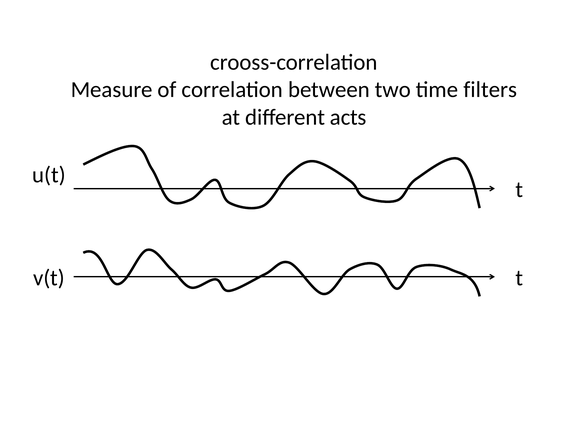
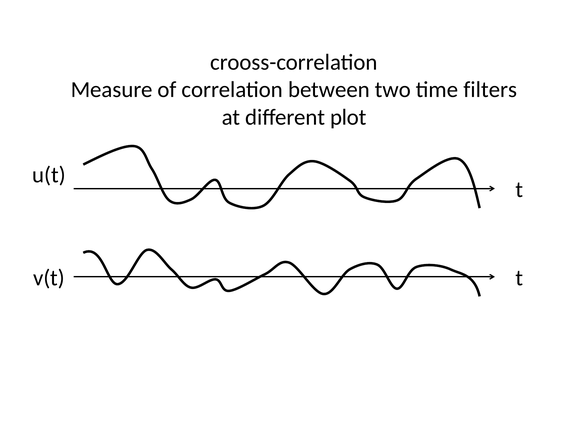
acts: acts -> plot
